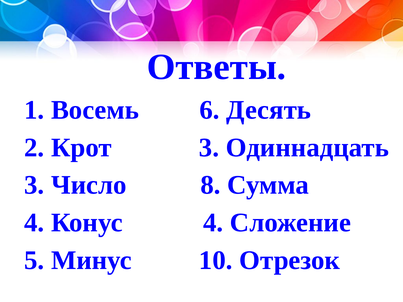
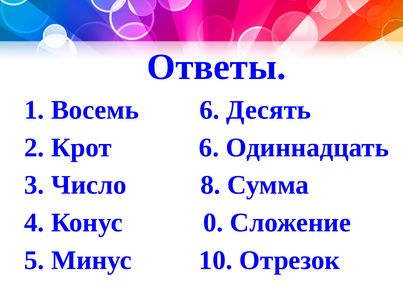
Крот 3: 3 -> 6
Конус 4: 4 -> 0
